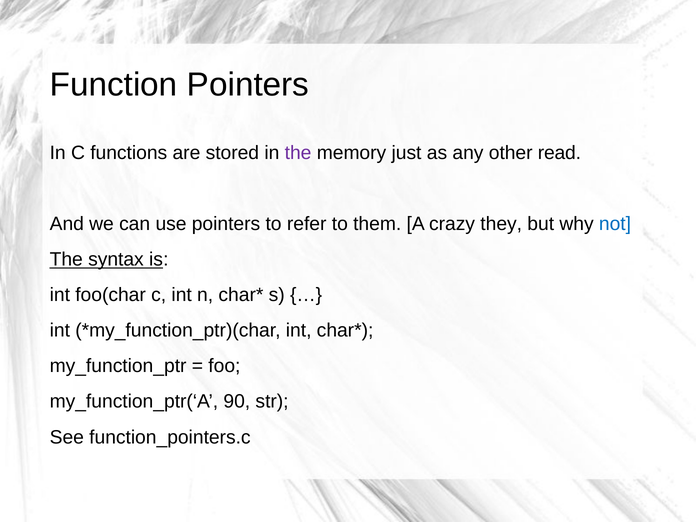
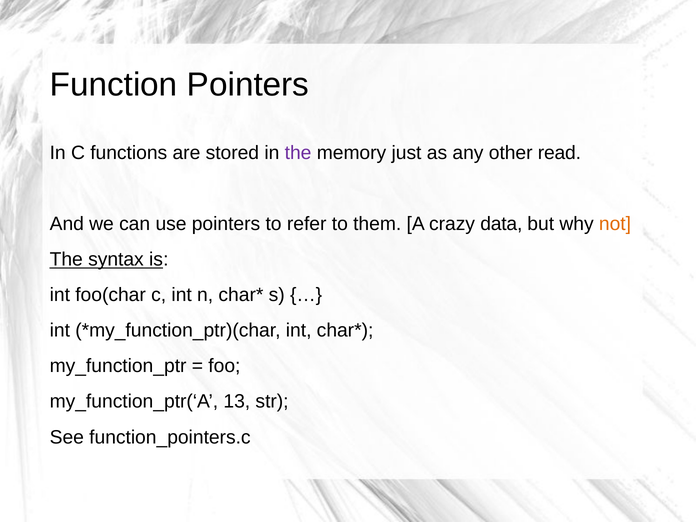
they: they -> data
not colour: blue -> orange
90: 90 -> 13
